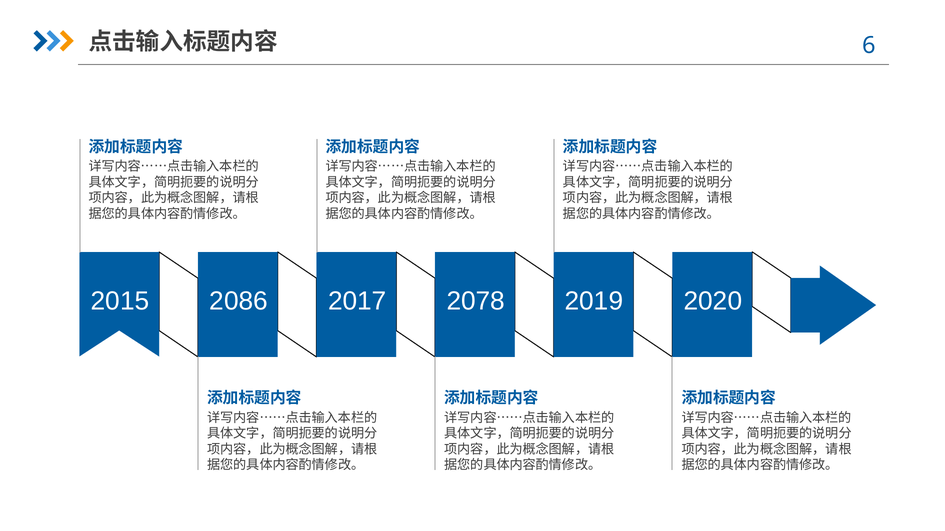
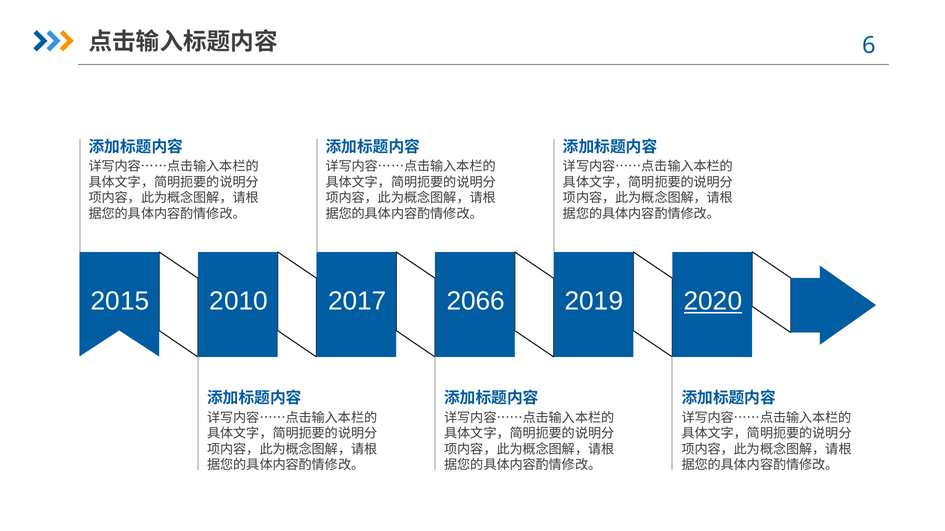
2086: 2086 -> 2010
2078: 2078 -> 2066
2020 underline: none -> present
